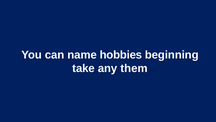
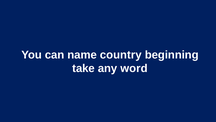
hobbies: hobbies -> country
them: them -> word
